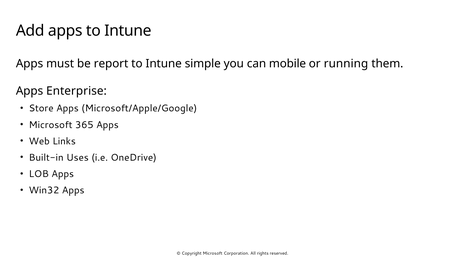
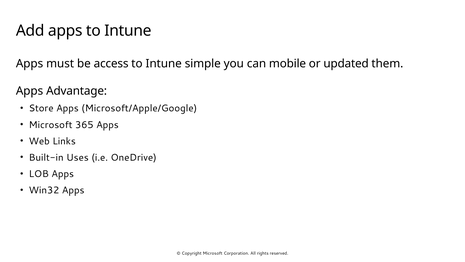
report: report -> access
running: running -> updated
Enterprise: Enterprise -> Advantage
